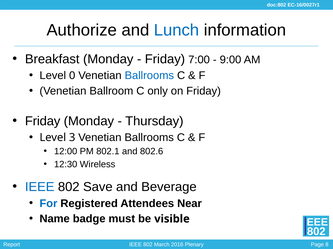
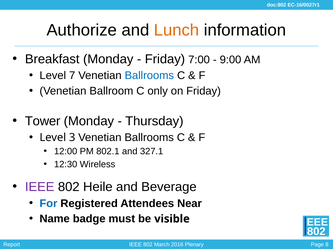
Lunch colour: blue -> orange
0: 0 -> 7
Friday at (43, 121): Friday -> Tower
802.6: 802.6 -> 327.1
IEEE at (40, 187) colour: blue -> purple
Save: Save -> Heile
